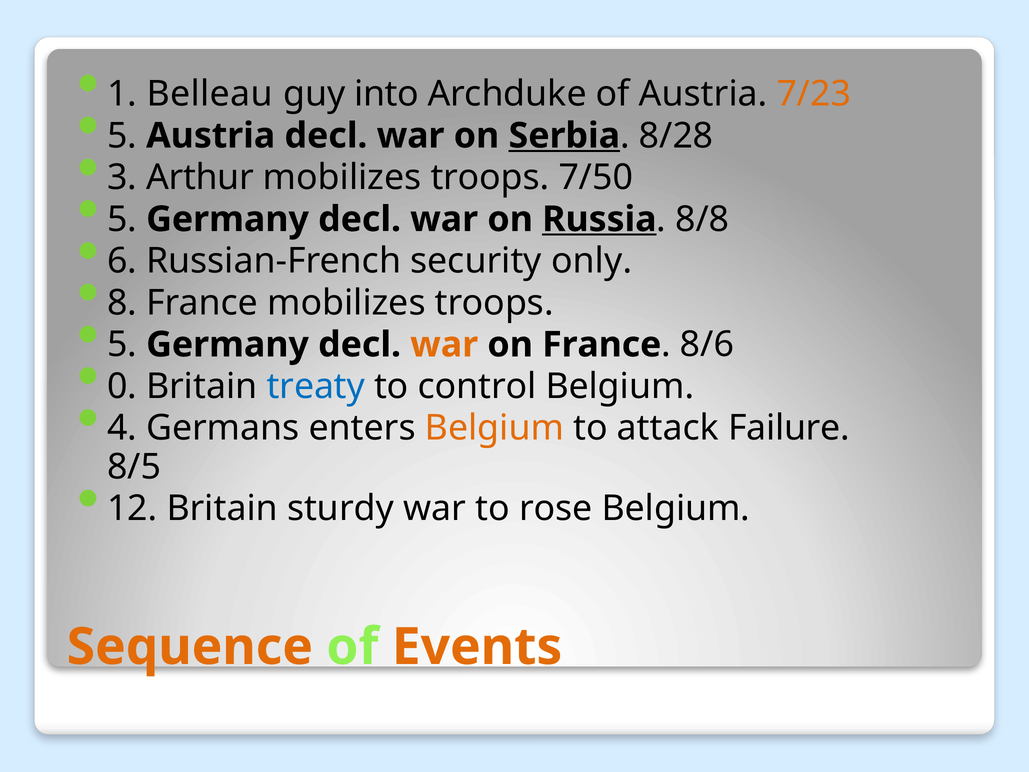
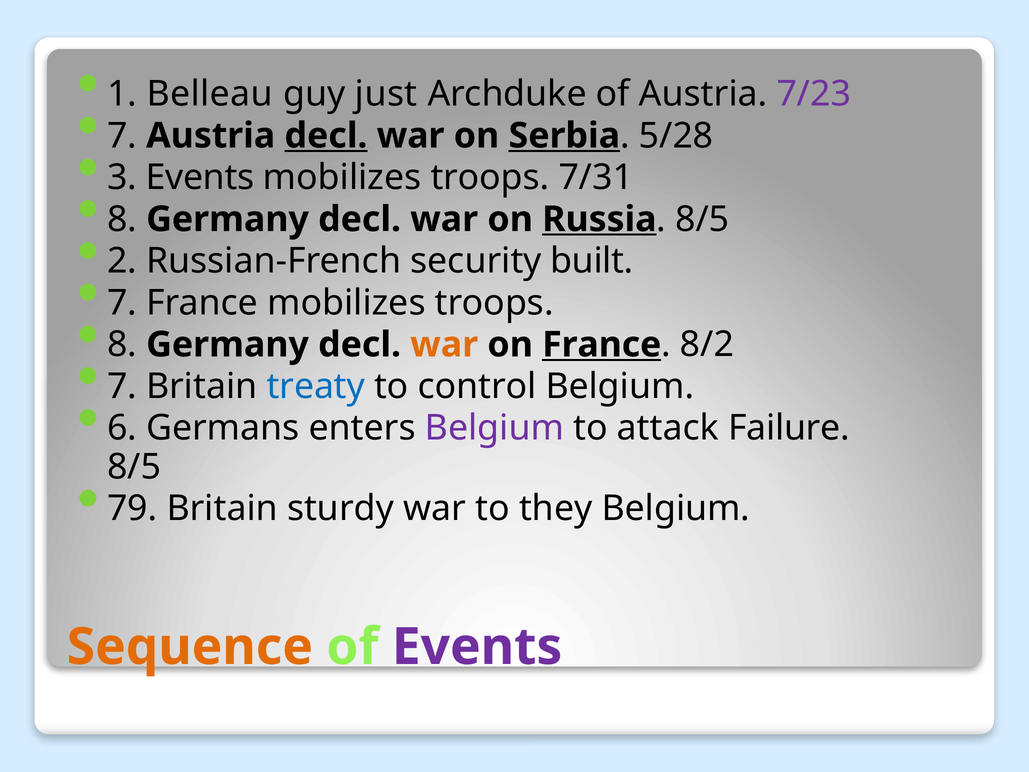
into: into -> just
7/23 colour: orange -> purple
5 at (122, 136): 5 -> 7
decl at (326, 136) underline: none -> present
8/28: 8/28 -> 5/28
3 Arthur: Arthur -> Events
7/50: 7/50 -> 7/31
5 at (122, 219): 5 -> 8
8/8 at (702, 219): 8/8 -> 8/5
6: 6 -> 2
only: only -> built
8 at (122, 303): 8 -> 7
5 at (122, 345): 5 -> 8
France at (602, 345) underline: none -> present
8/6: 8/6 -> 8/2
0 at (122, 386): 0 -> 7
4: 4 -> 6
Belgium at (494, 428) colour: orange -> purple
12: 12 -> 79
rose: rose -> they
Events at (477, 647) colour: orange -> purple
